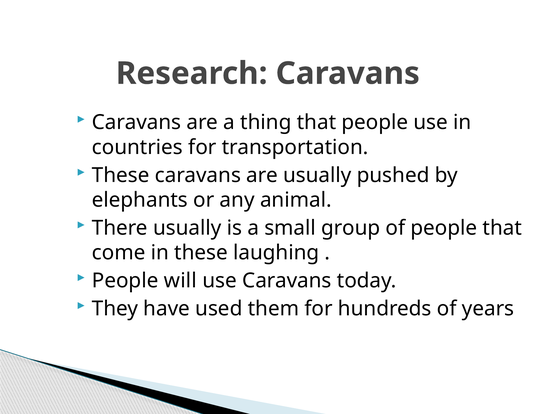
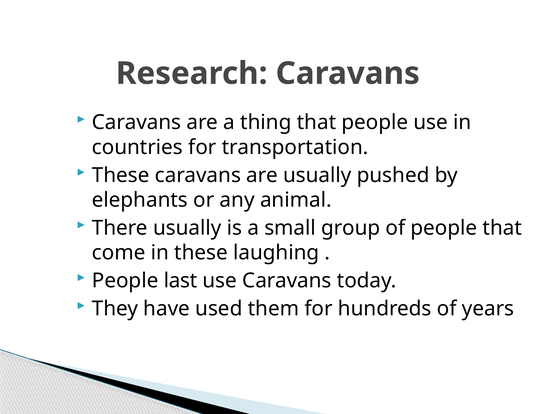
will: will -> last
